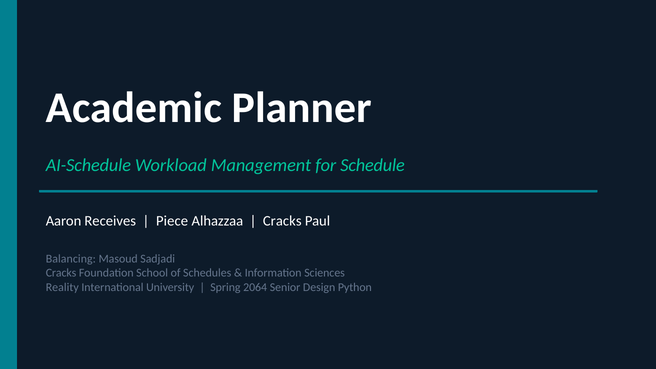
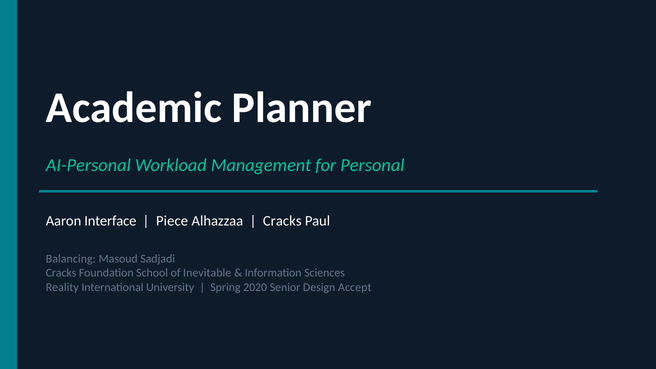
AI-Schedule: AI-Schedule -> AI-Personal
Schedule: Schedule -> Personal
Receives: Receives -> Interface
Schedules: Schedules -> Inevitable
2064: 2064 -> 2020
Python: Python -> Accept
